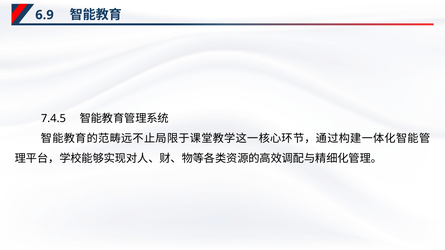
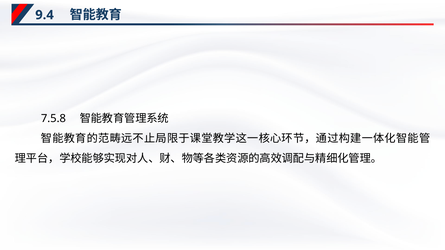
6.9: 6.9 -> 9.4
7.4.5: 7.4.5 -> 7.5.8
